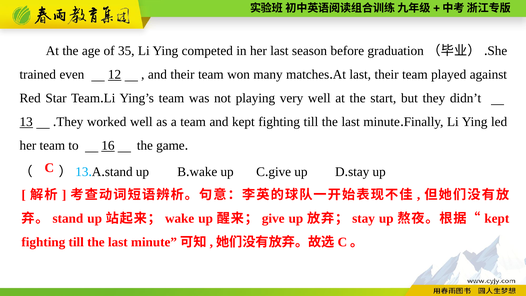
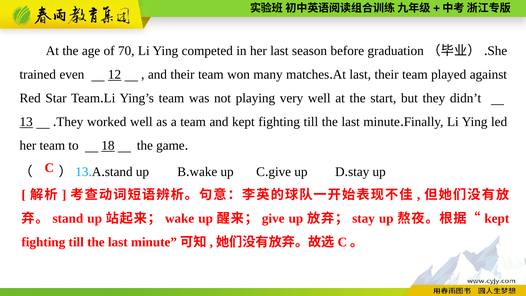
35: 35 -> 70
16: 16 -> 18
